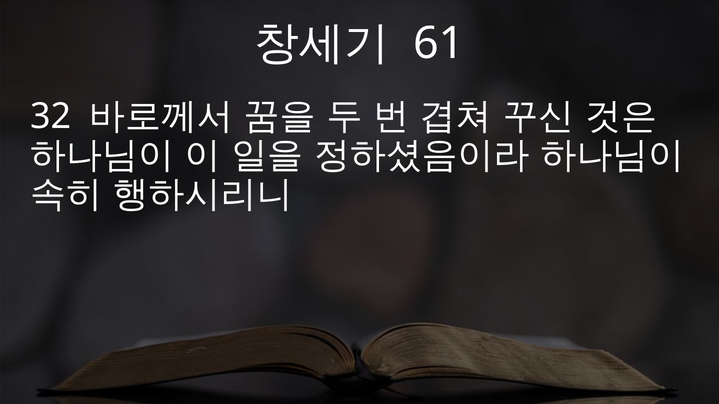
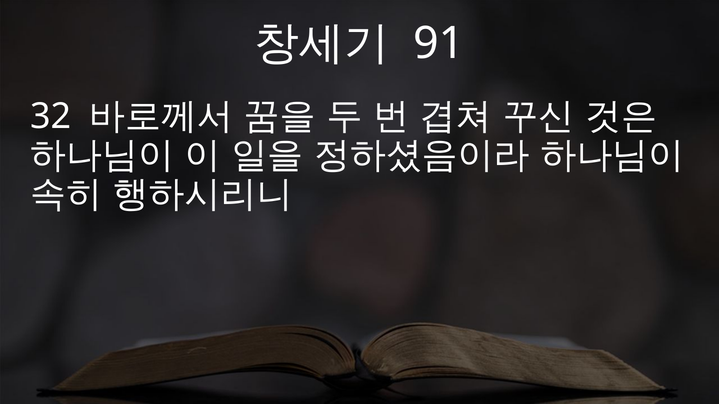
61: 61 -> 91
